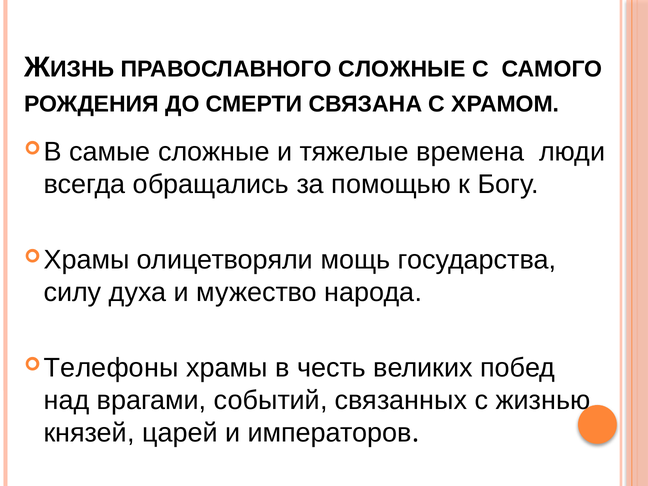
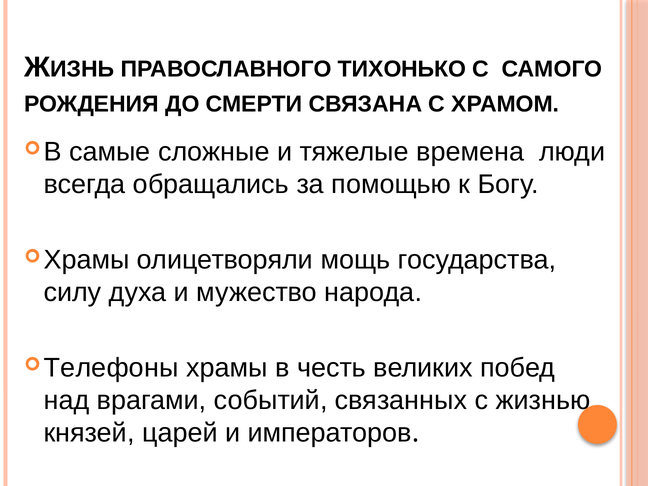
ПРАВОСЛАВНОГО СЛОЖНЫЕ: СЛОЖНЫЕ -> ТИХОНЬКО
